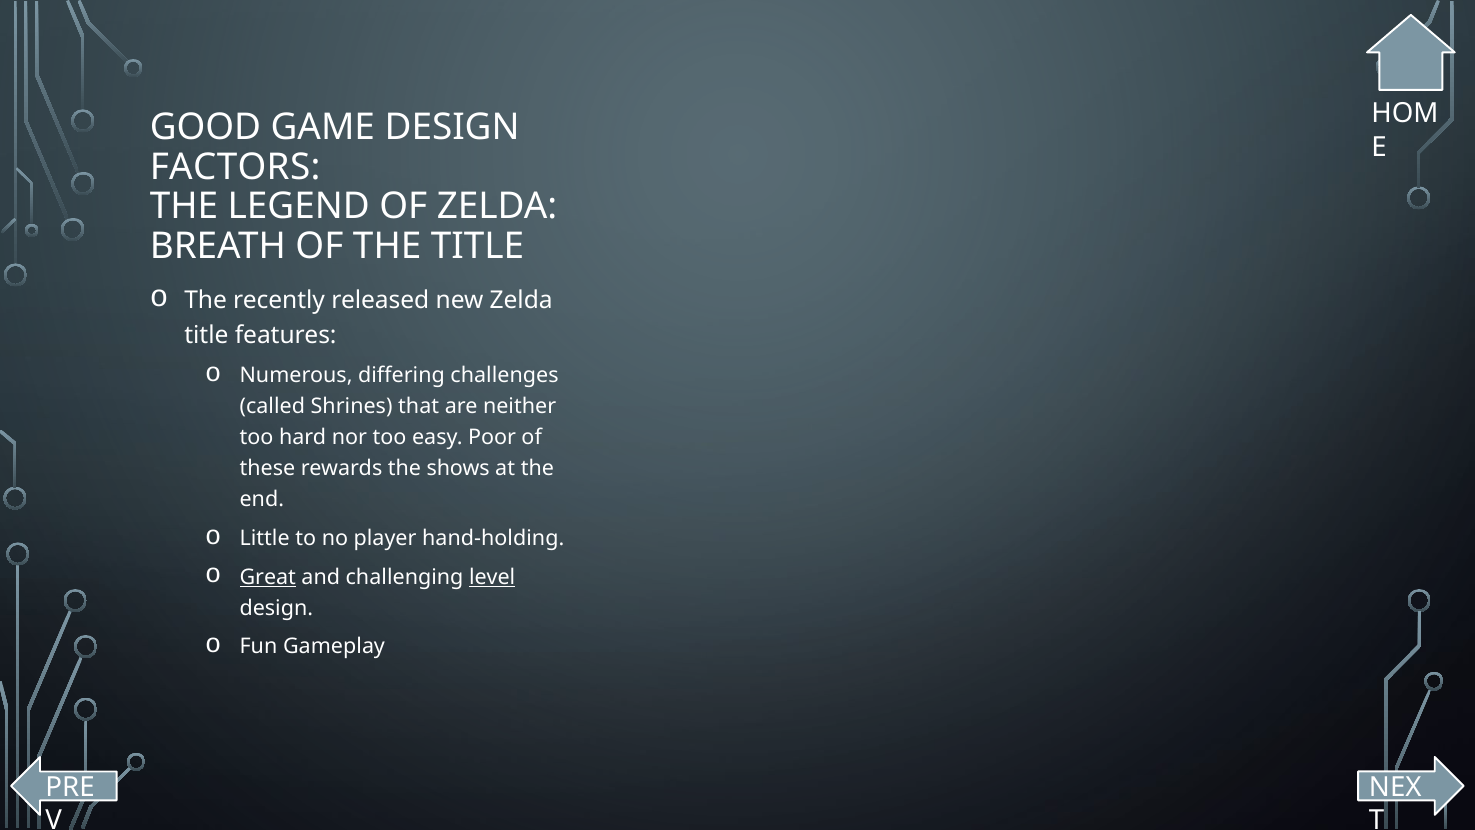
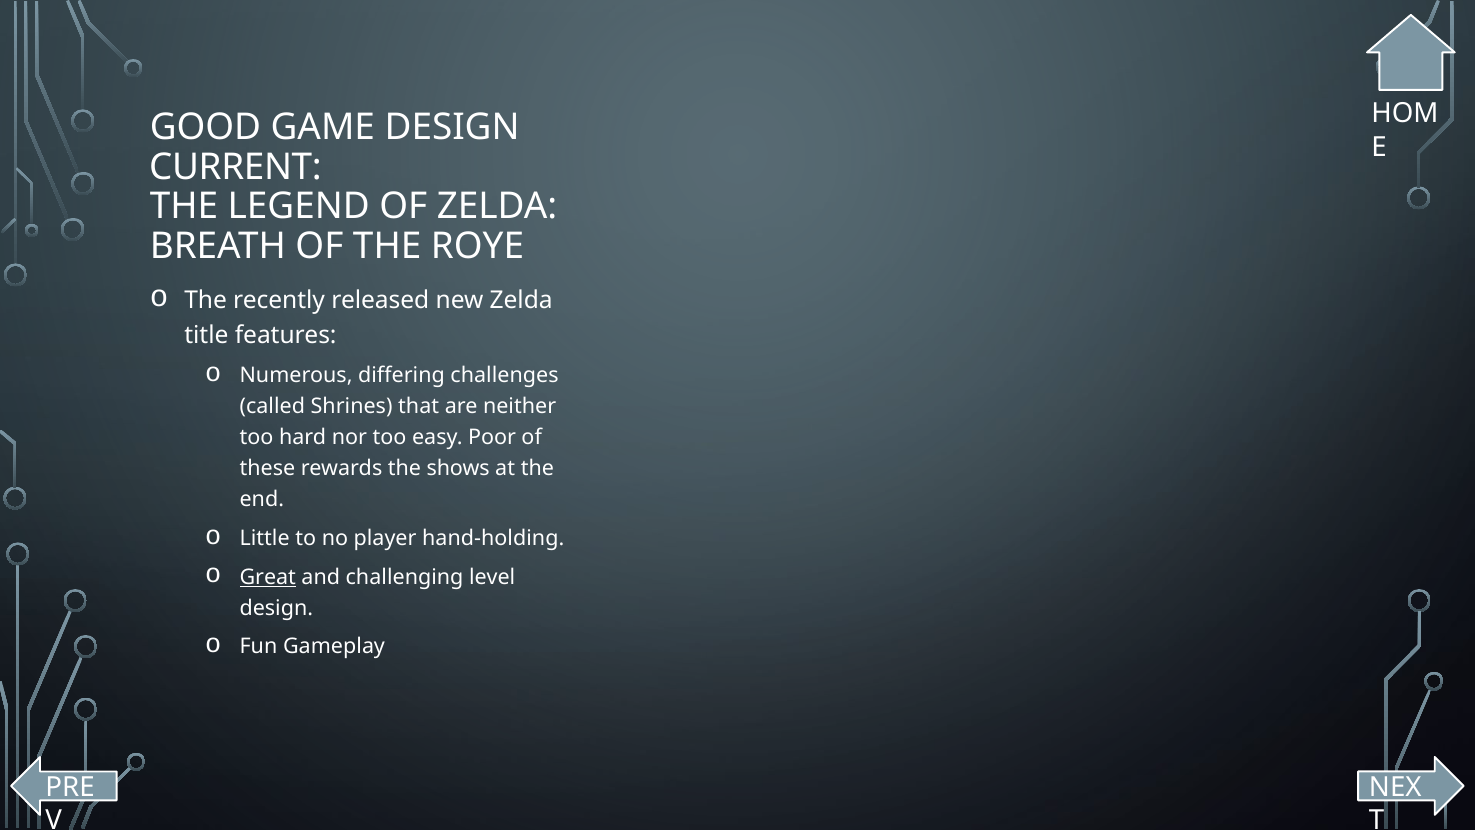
FACTORS: FACTORS -> CURRENT
THE TITLE: TITLE -> ROYE
level underline: present -> none
